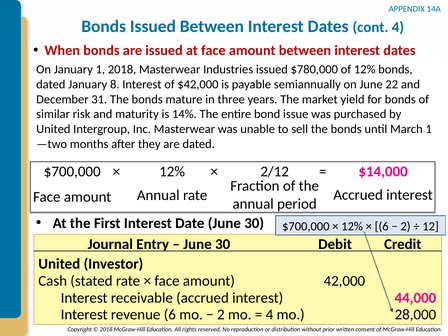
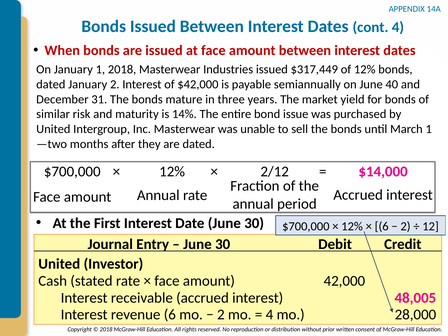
$780,000: $780,000 -> $317,449
January 8: 8 -> 2
22: 22 -> 40
44,000: 44,000 -> 48,005
